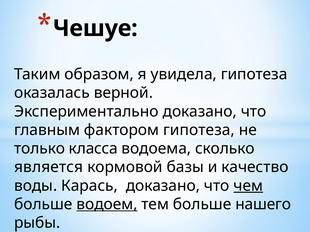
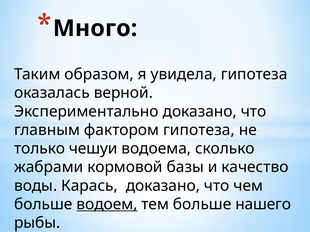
Чешуе: Чешуе -> Много
класса: класса -> чешуи
является: является -> жабрами
чем underline: present -> none
